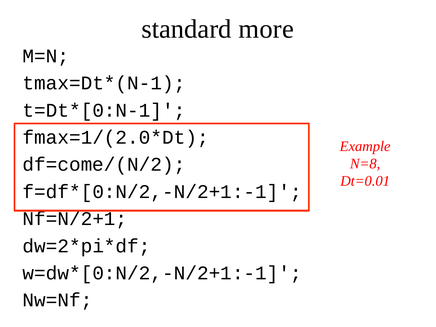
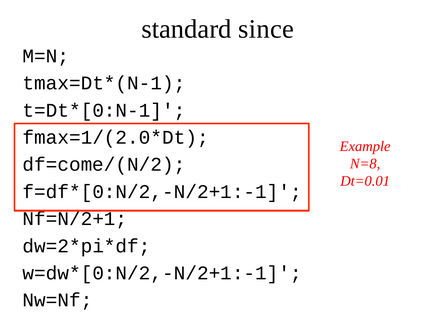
more: more -> since
